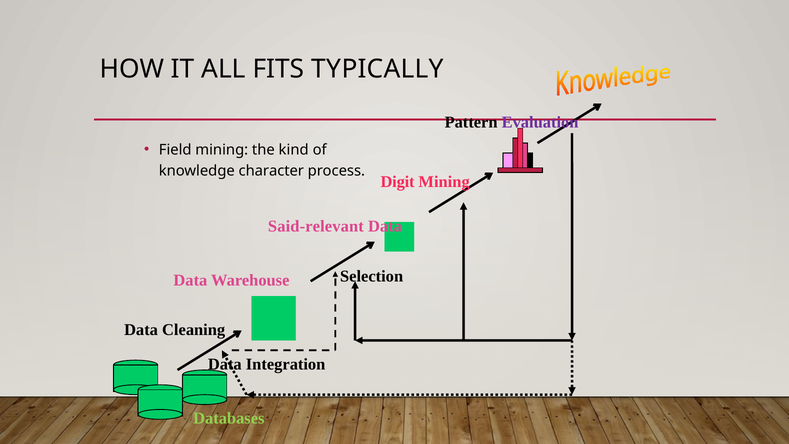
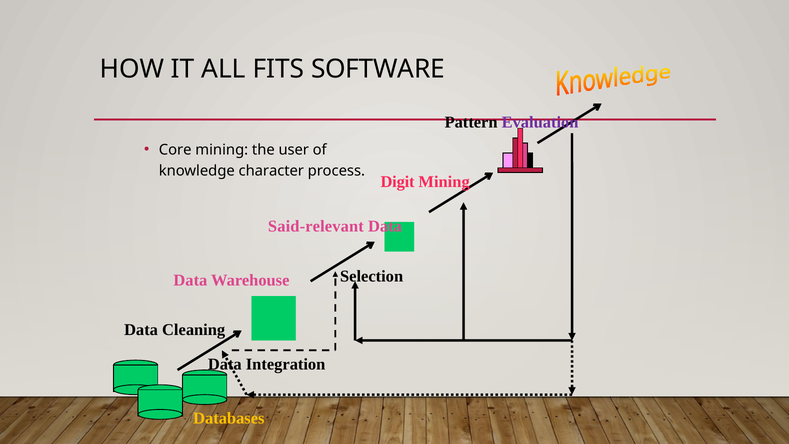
TYPICALLY: TYPICALLY -> SOFTWARE
Field: Field -> Core
kind: kind -> user
Databases colour: light green -> yellow
